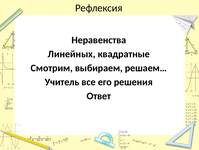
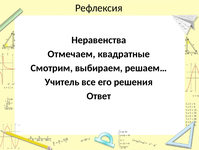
Линейных: Линейных -> Отмечаем
